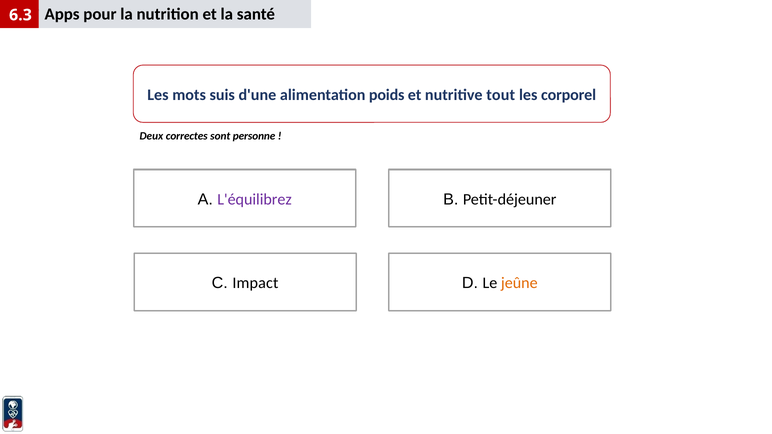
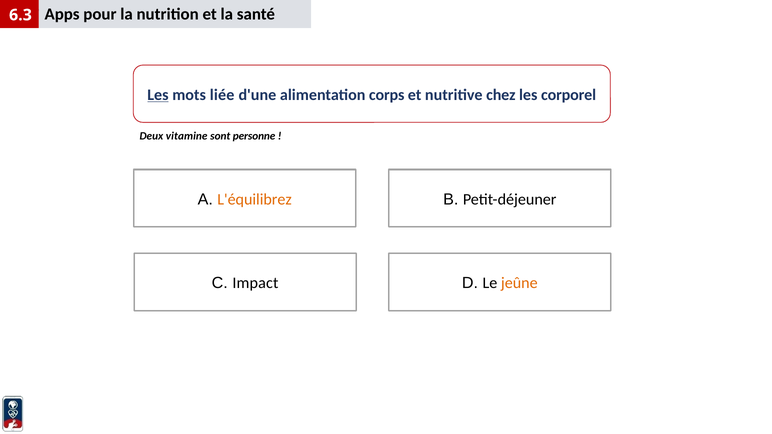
Les at (158, 95) underline: none -> present
suis: suis -> liée
poids: poids -> corps
tout: tout -> chez
correctes: correctes -> vitamine
L'équilibrez colour: purple -> orange
